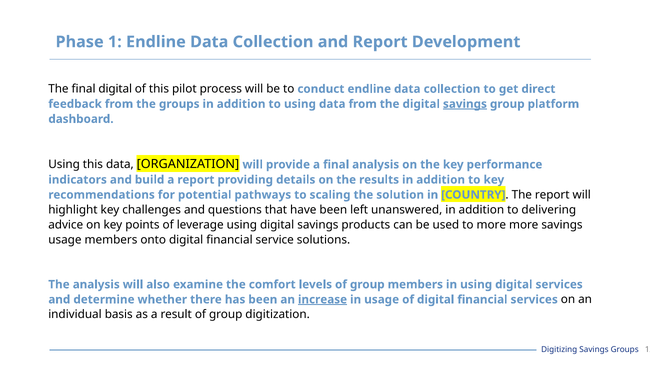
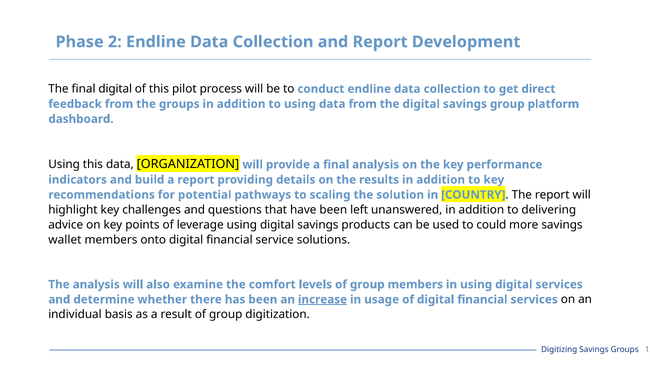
1: 1 -> 2
savings at (465, 104) underline: present -> none
to more: more -> could
usage at (65, 240): usage -> wallet
